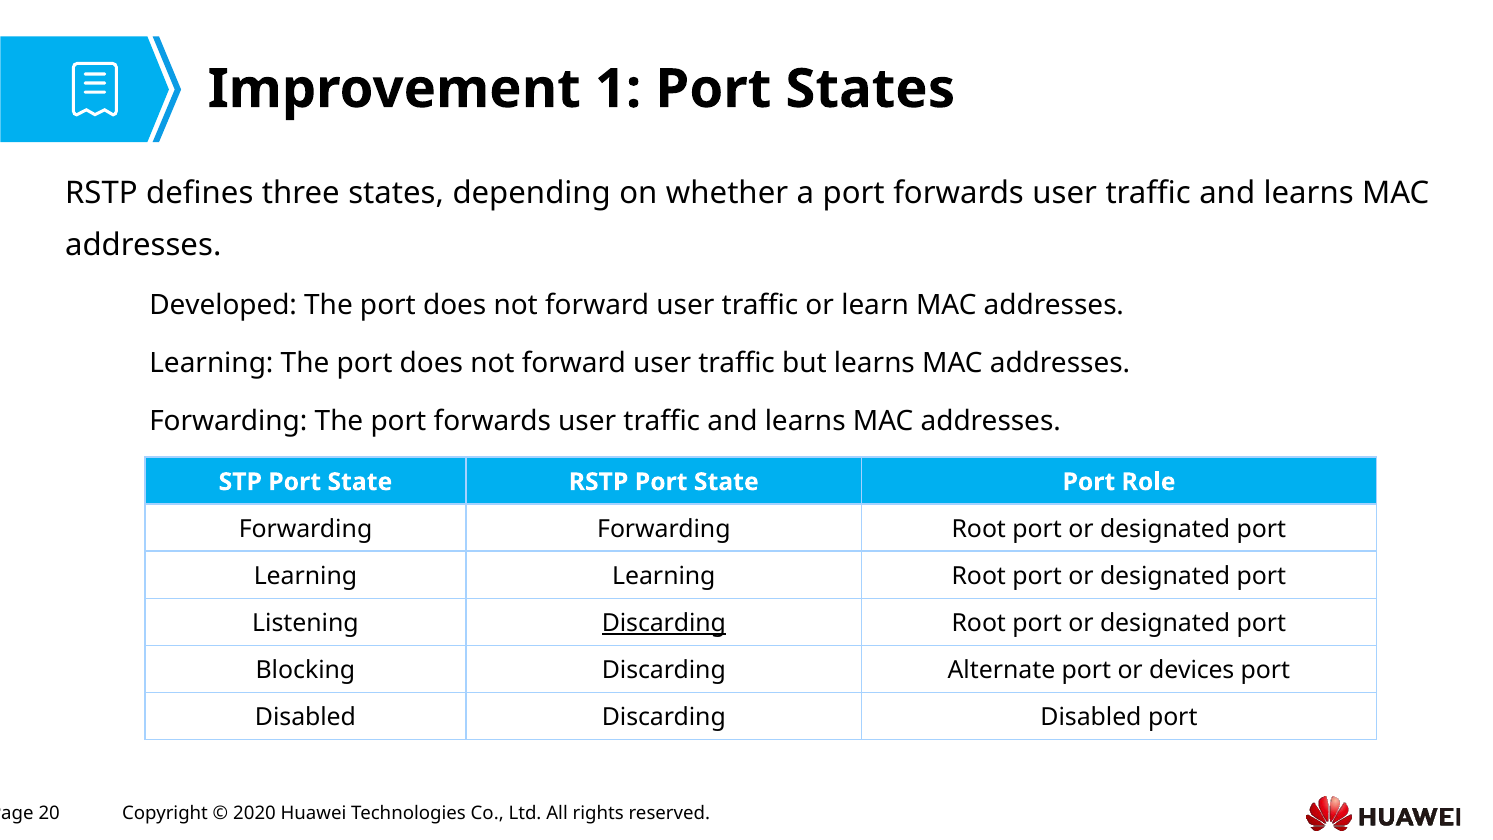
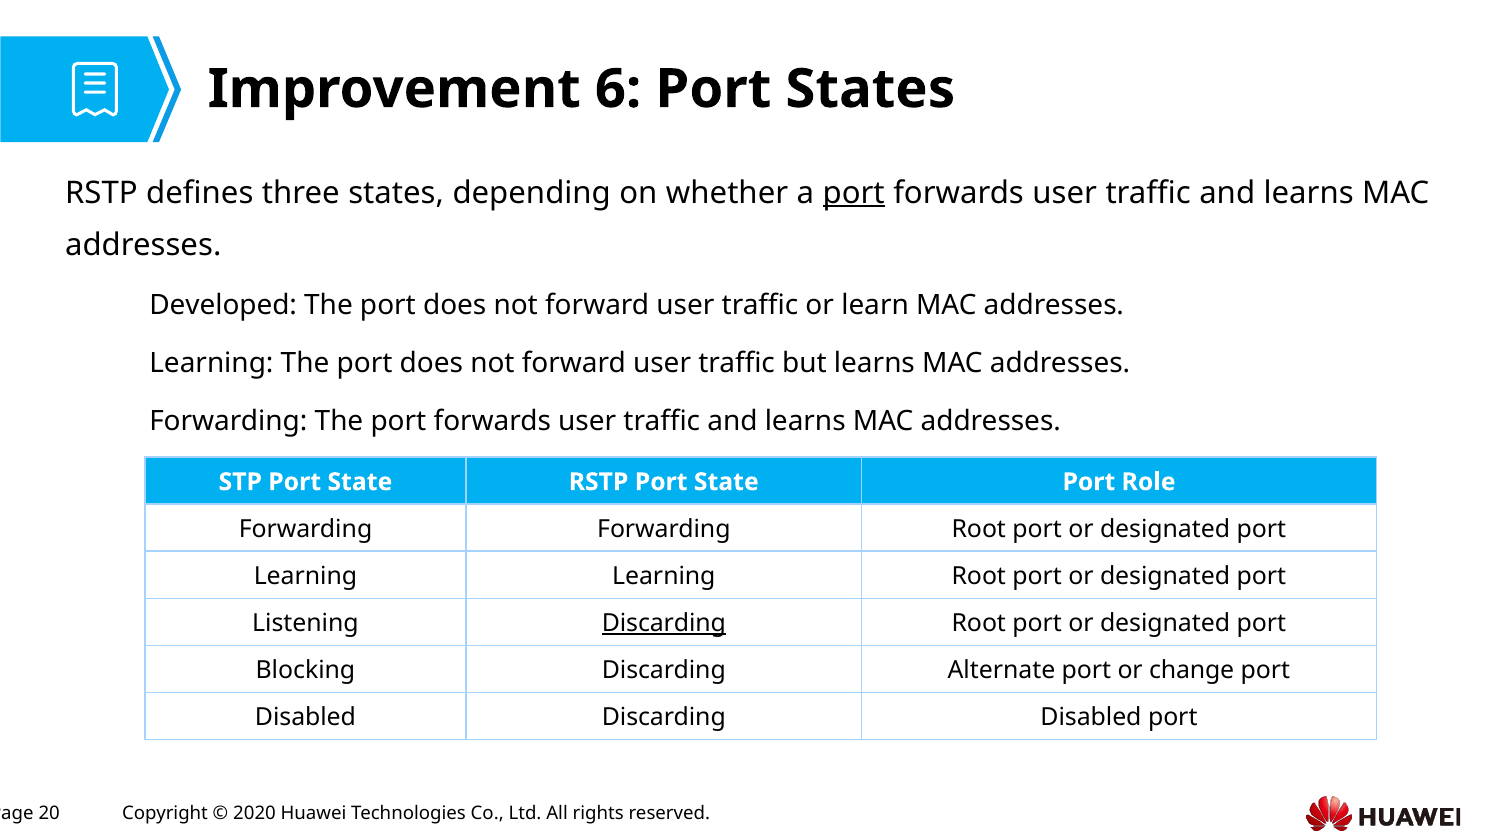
1: 1 -> 6
port at (854, 193) underline: none -> present
devices: devices -> change
